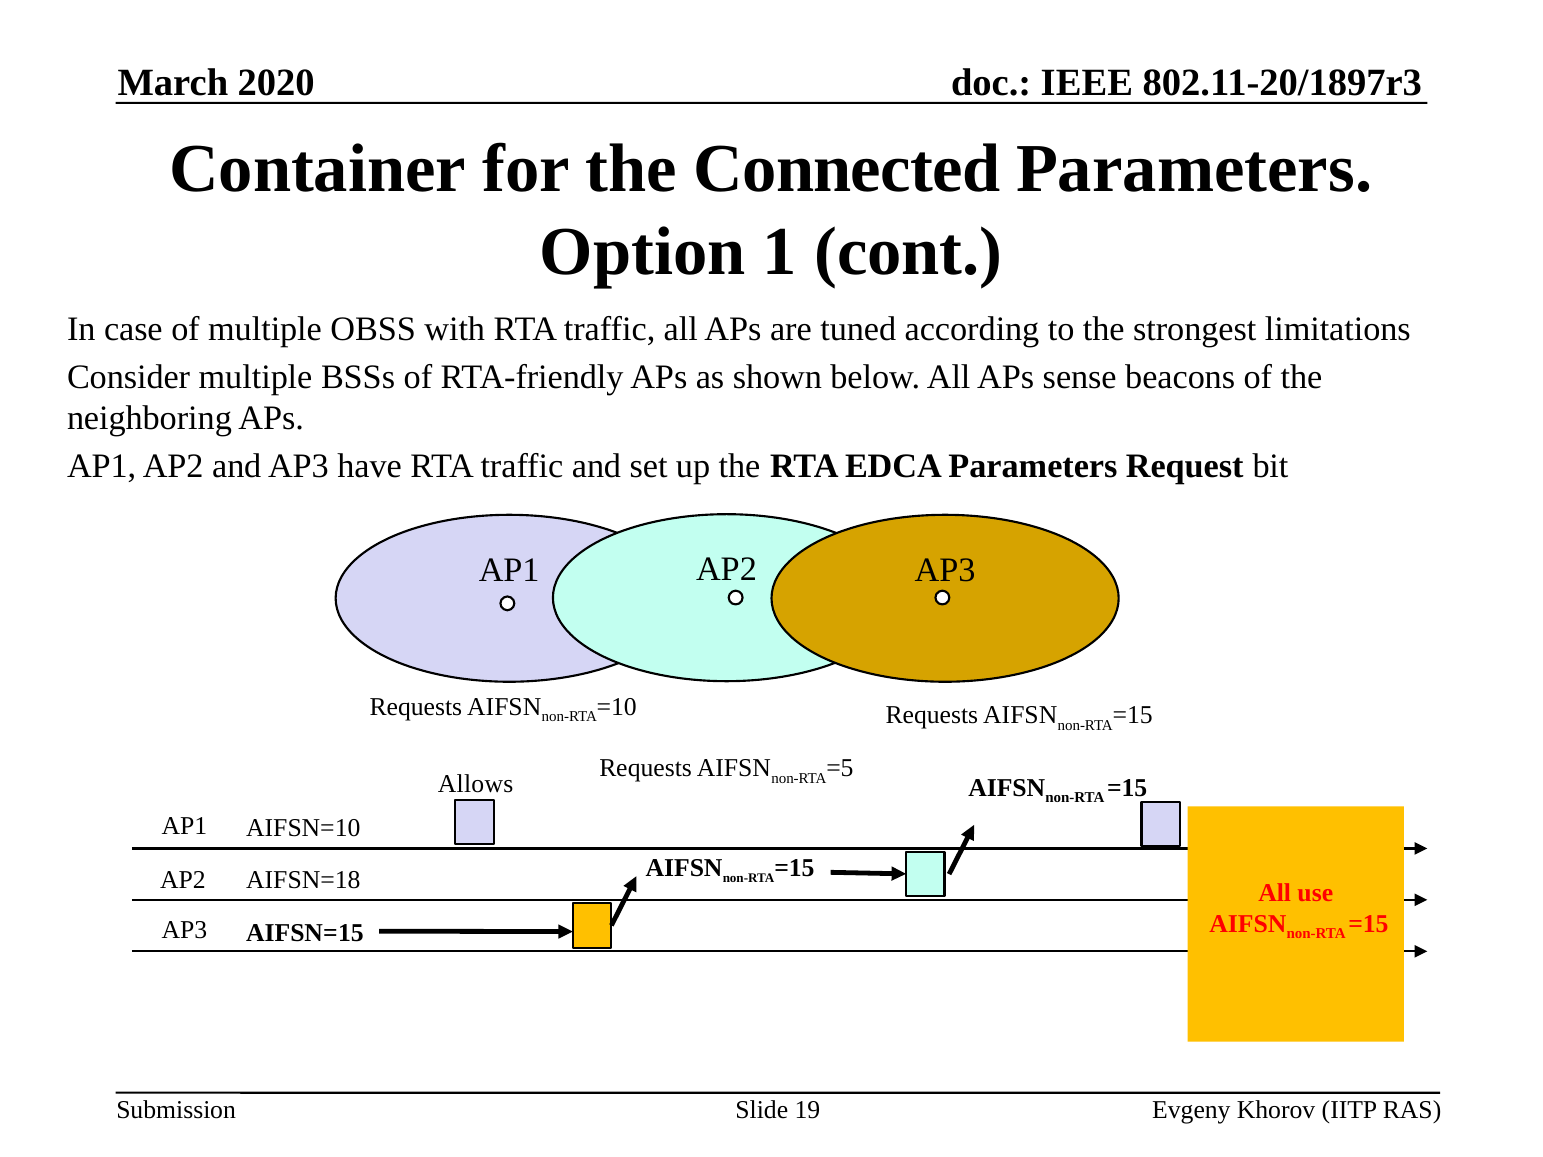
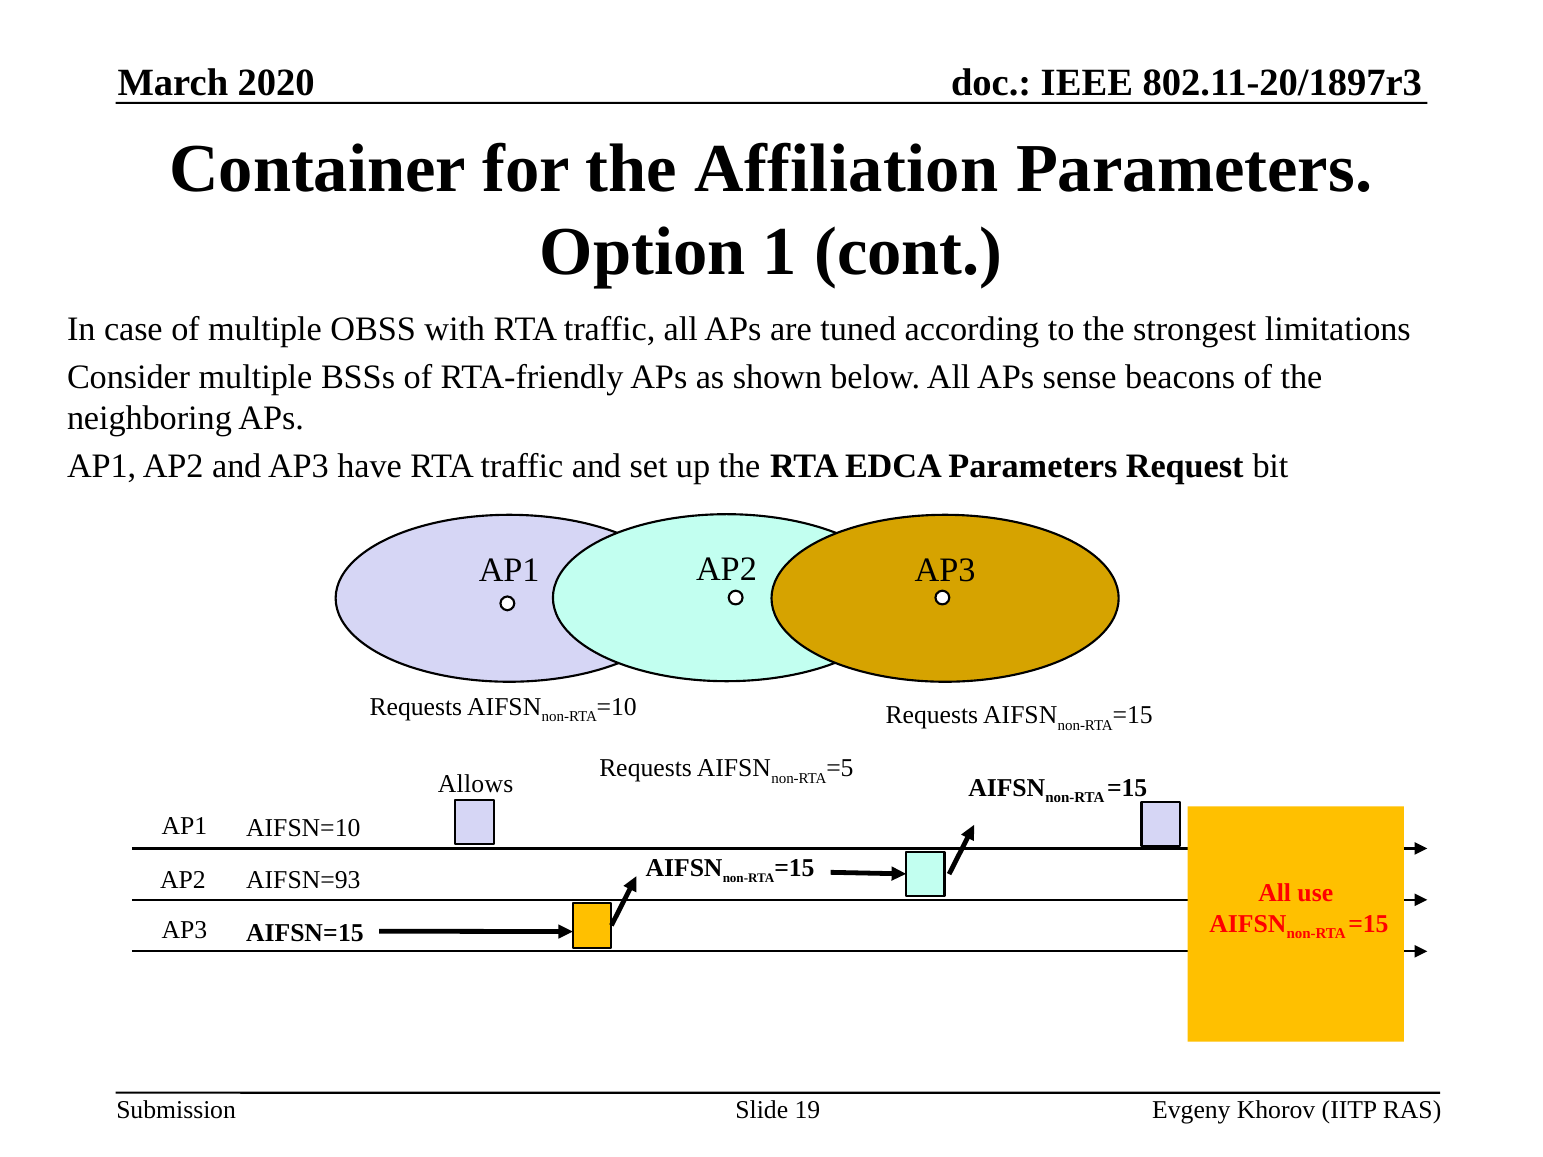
Connected: Connected -> Affiliation
AIFSN=18: AIFSN=18 -> AIFSN=93
